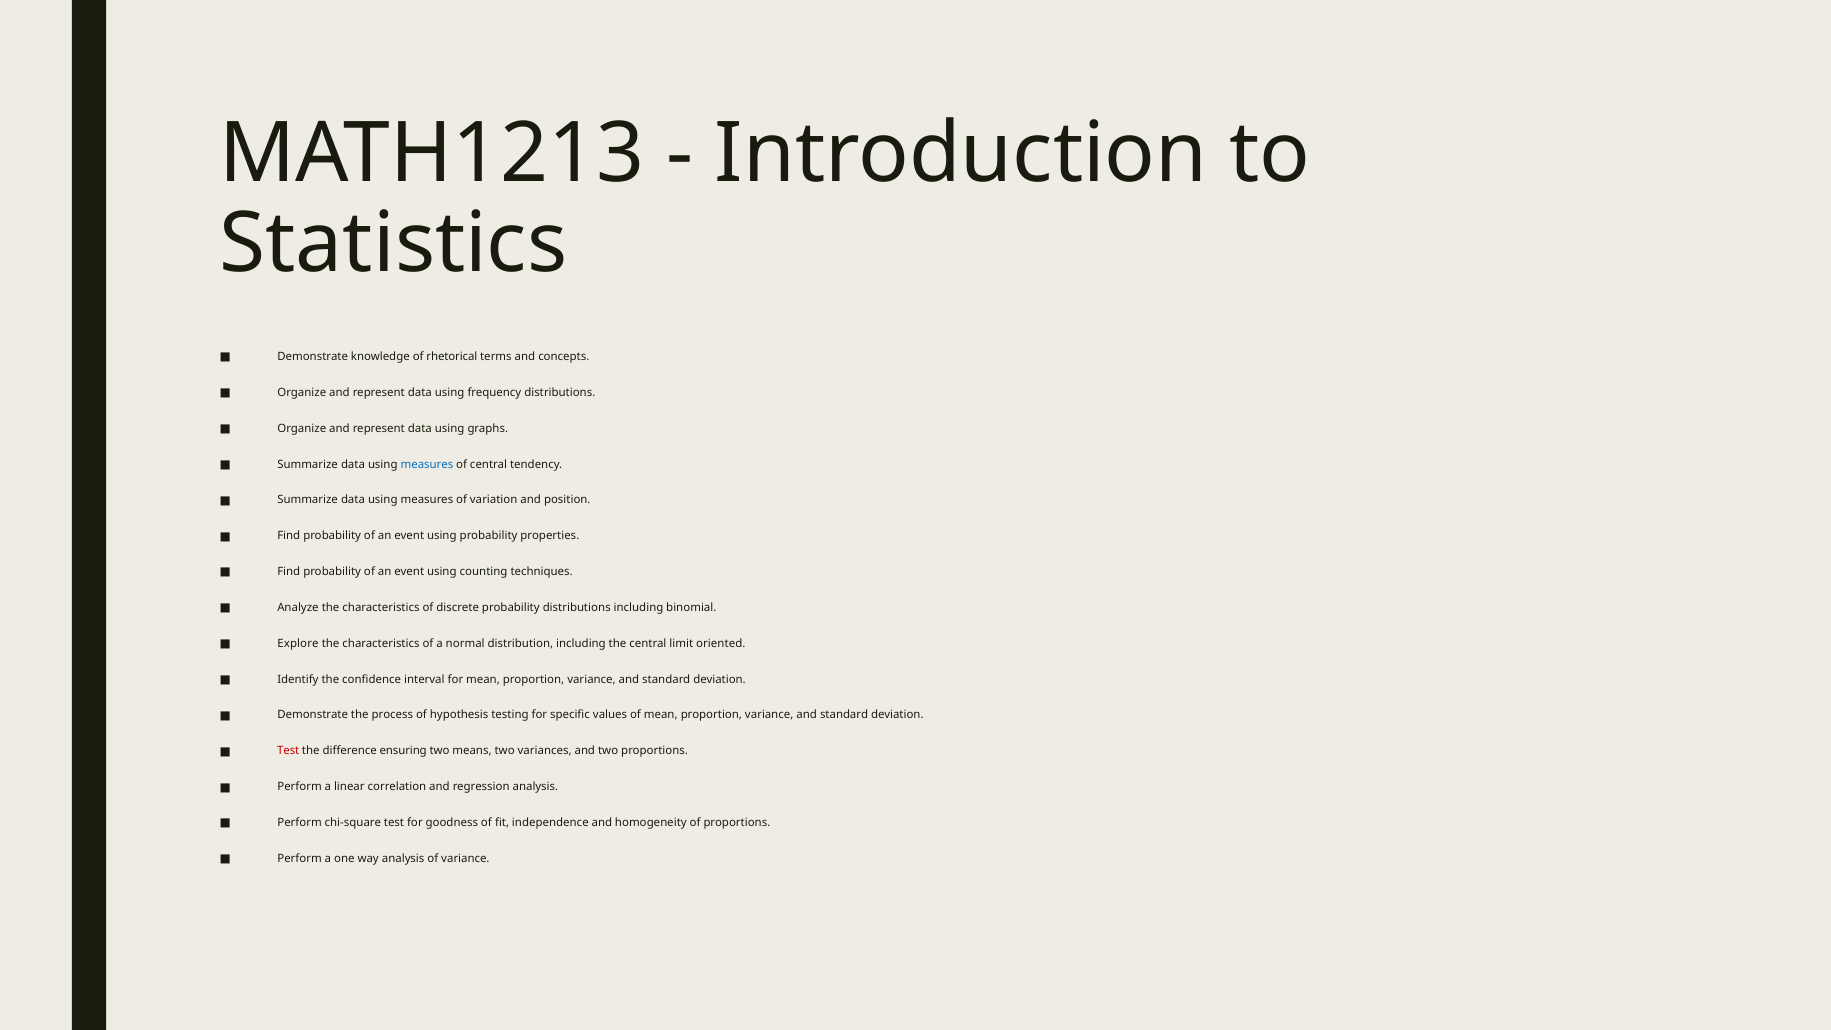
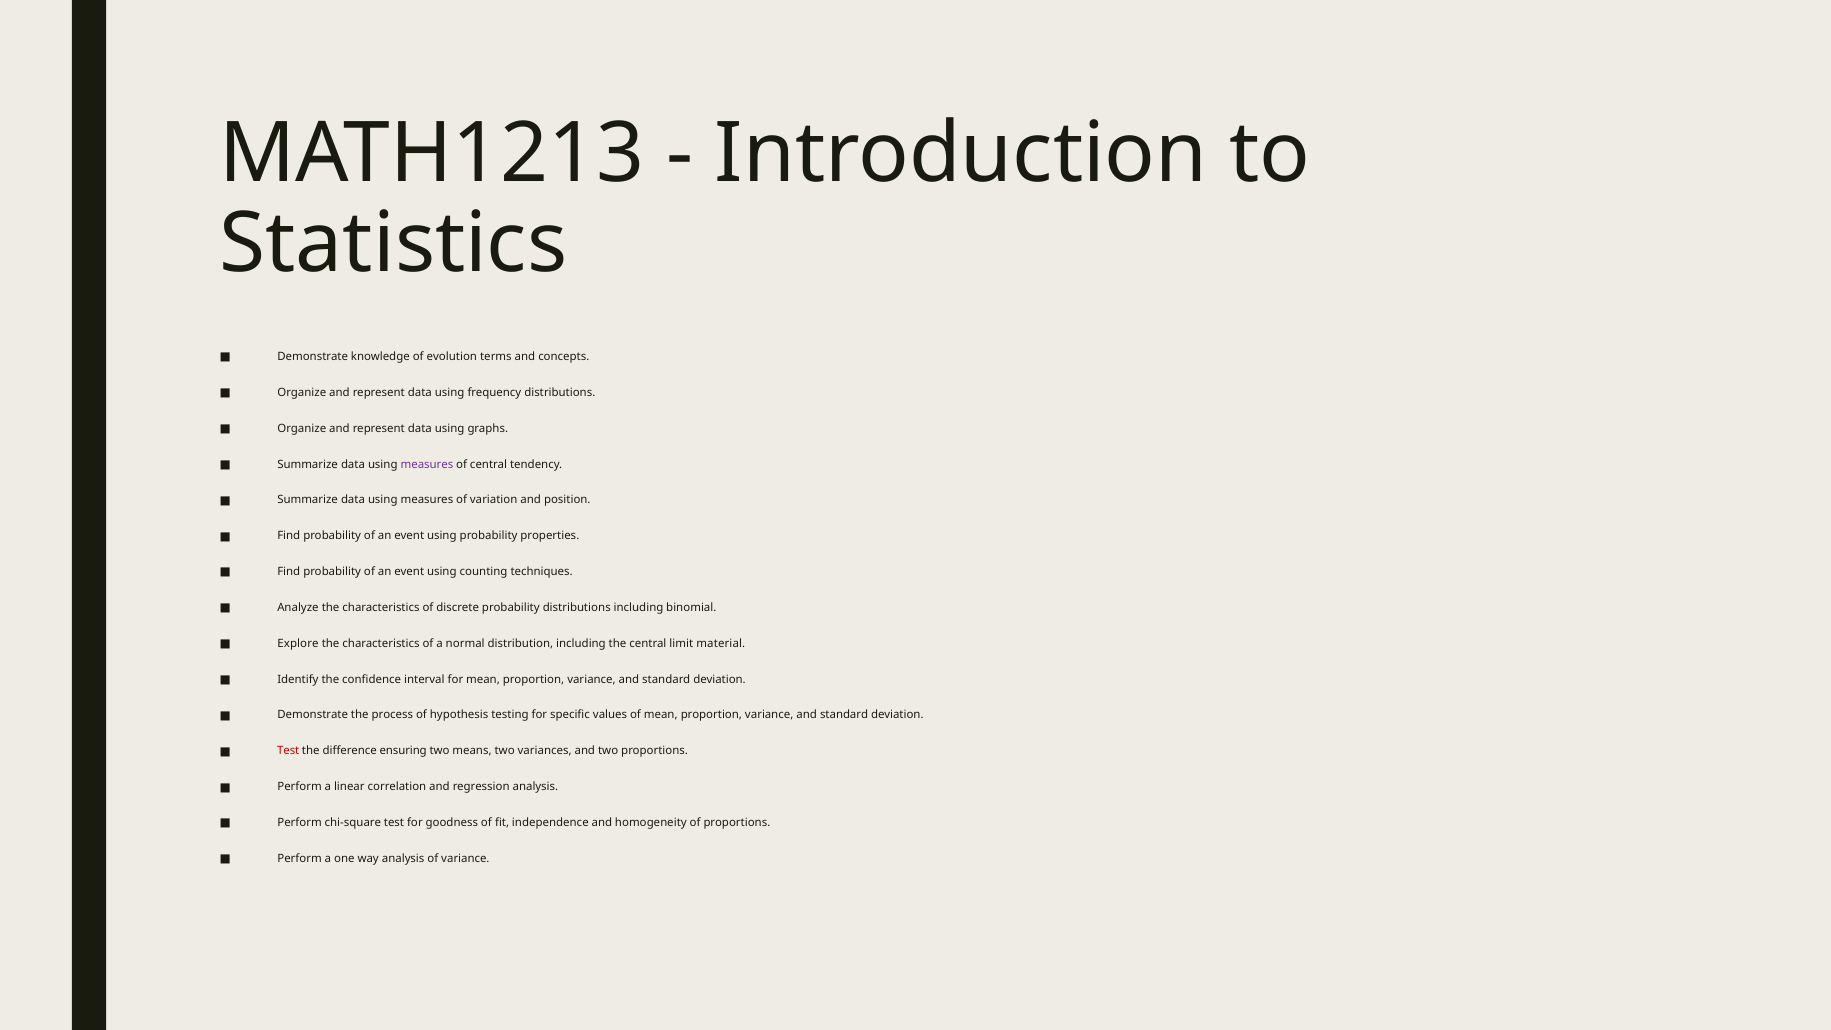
rhetorical: rhetorical -> evolution
measures at (427, 464) colour: blue -> purple
oriented: oriented -> material
